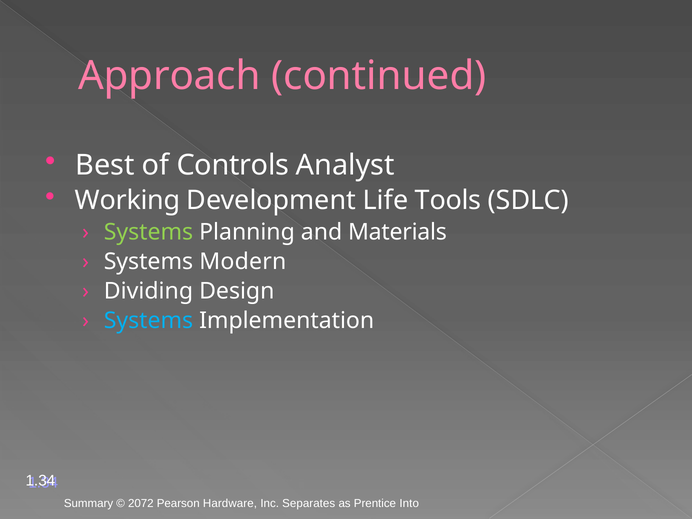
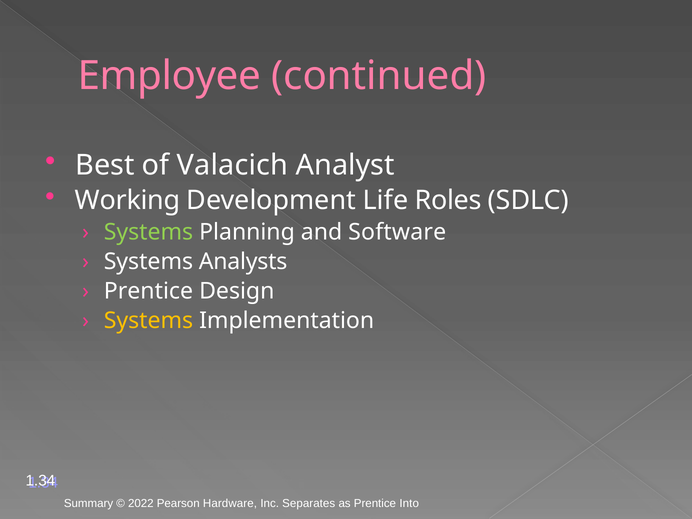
Approach: Approach -> Employee
Controls: Controls -> Valacich
Tools: Tools -> Roles
Materials: Materials -> Software
Modern: Modern -> Analysts
Dividing at (148, 291): Dividing -> Prentice
Systems at (148, 320) colour: light blue -> yellow
2072: 2072 -> 2022
